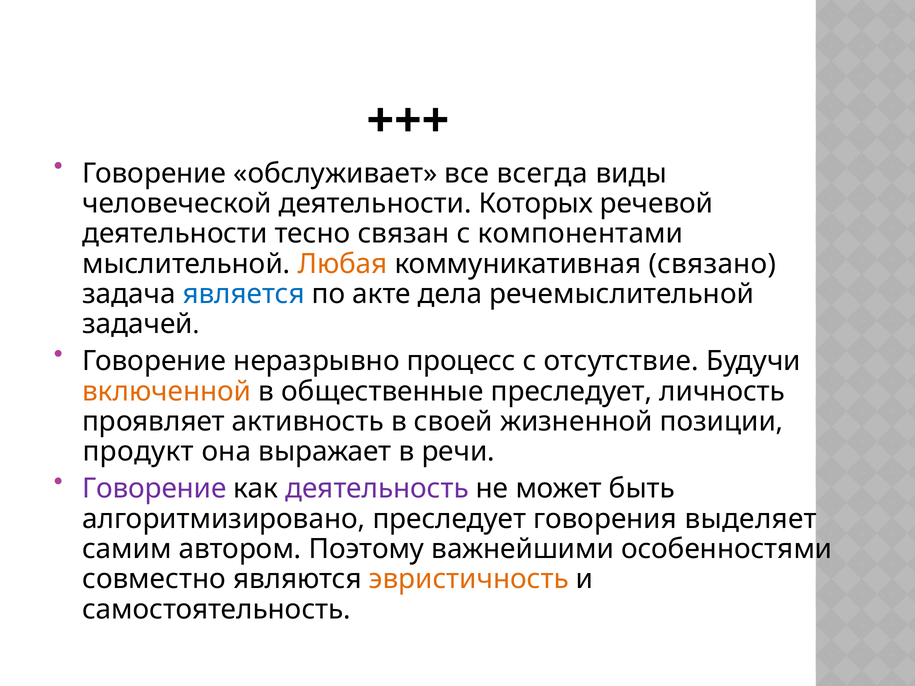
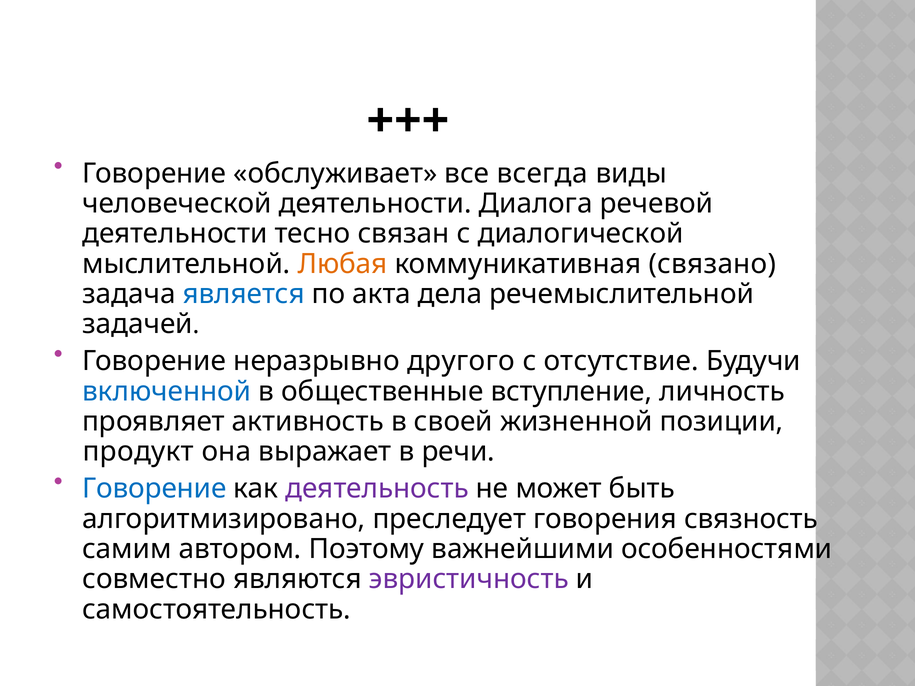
Которых: Которых -> Диалога
компонентами: компонентами -> диалогической
акте: акте -> акта
процесс: процесс -> другого
включенной colour: orange -> blue
общественные преследует: преследует -> вступление
Говорение at (154, 489) colour: purple -> blue
выделяет: выделяет -> связность
эвристичность colour: orange -> purple
